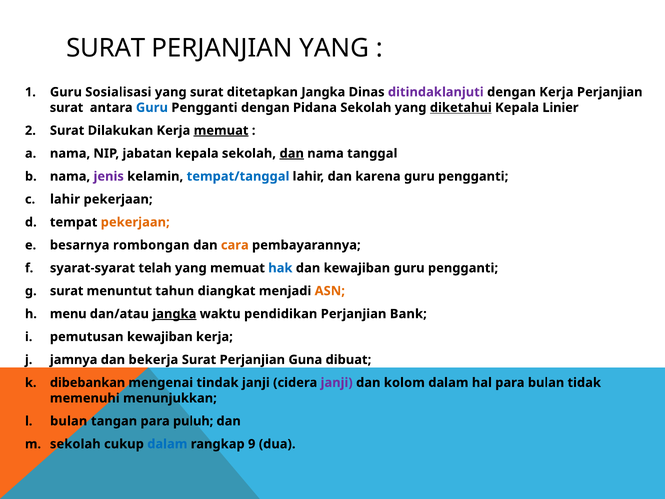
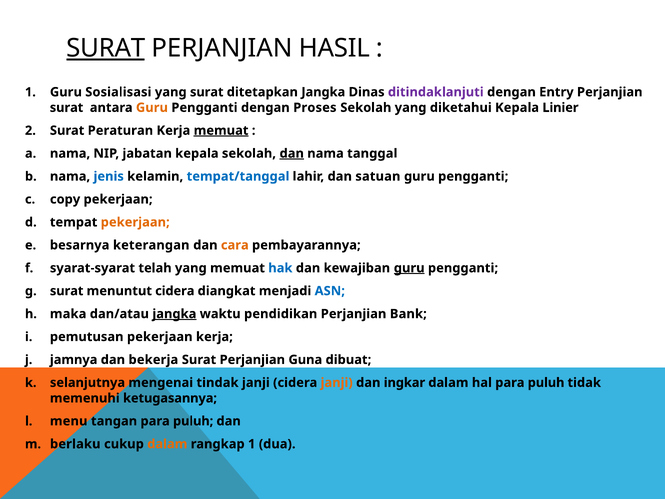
SURAT at (106, 48) underline: none -> present
PERJANJIAN YANG: YANG -> HASIL
dengan Kerja: Kerja -> Entry
Guru at (152, 108) colour: blue -> orange
Pidana: Pidana -> Proses
diketahui underline: present -> none
Dilakukan: Dilakukan -> Peraturan
jenis colour: purple -> blue
karena: karena -> satuan
lahir at (65, 199): lahir -> copy
rombongan: rombongan -> keterangan
guru at (409, 268) underline: none -> present
menuntut tahun: tahun -> cidera
ASN colour: orange -> blue
menu: menu -> maka
pemutusan kewajiban: kewajiban -> pekerjaan
dibebankan: dibebankan -> selanjutnya
janji at (337, 382) colour: purple -> orange
kolom: kolom -> ingkar
hal para bulan: bulan -> puluh
menunjukkan: menunjukkan -> ketugasannya
bulan at (69, 421): bulan -> menu
sekolah at (75, 444): sekolah -> berlaku
dalam at (167, 444) colour: blue -> orange
rangkap 9: 9 -> 1
